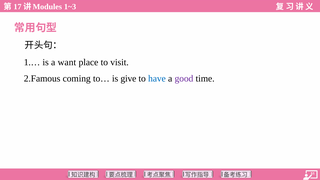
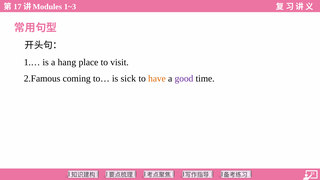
want: want -> hang
give: give -> sick
have colour: blue -> orange
